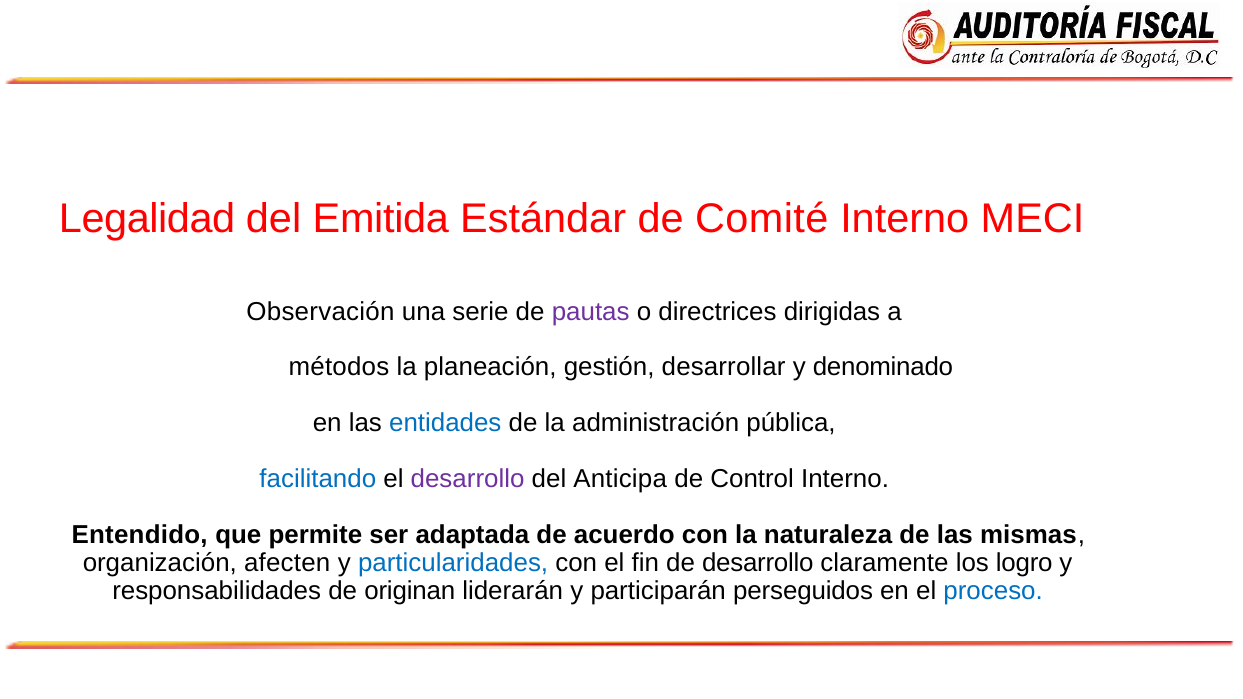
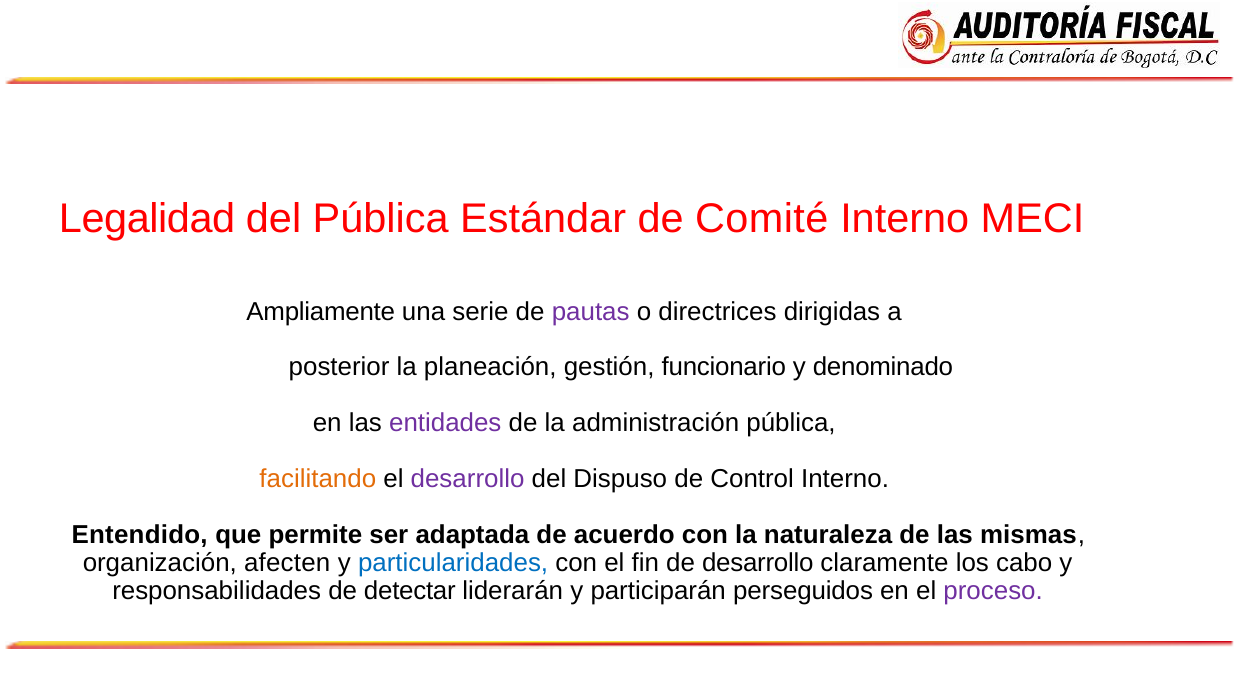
del Emitida: Emitida -> Pública
Observación: Observación -> Ampliamente
métodos: métodos -> posterior
desarrollar: desarrollar -> funcionario
entidades colour: blue -> purple
facilitando colour: blue -> orange
Anticipa: Anticipa -> Dispuso
logro: logro -> cabo
originan: originan -> detectar
proceso colour: blue -> purple
